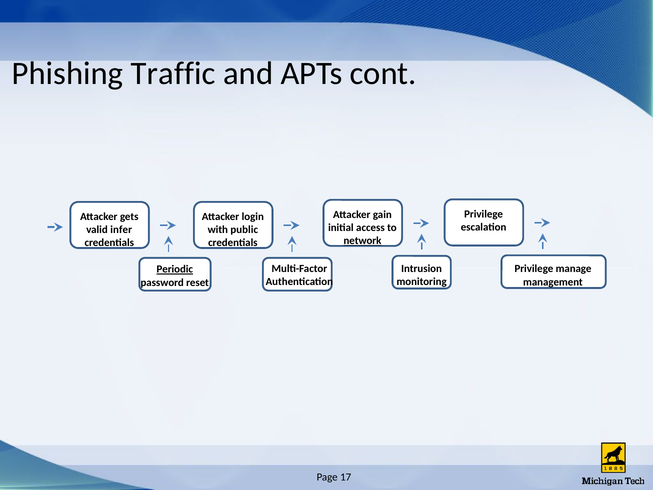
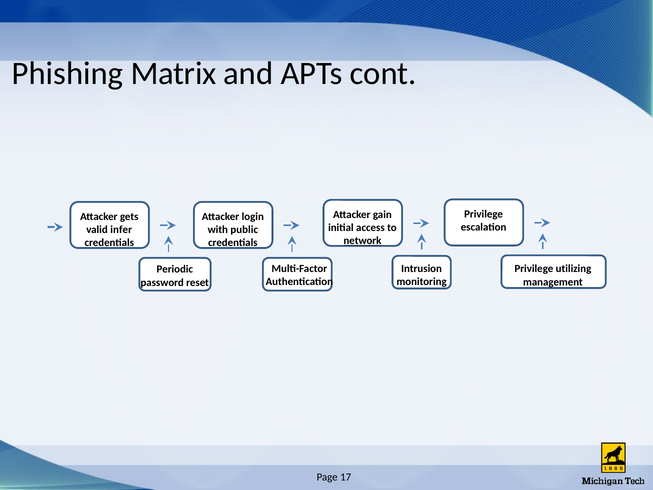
Traffic: Traffic -> Matrix
manage: manage -> utilizing
Periodic underline: present -> none
